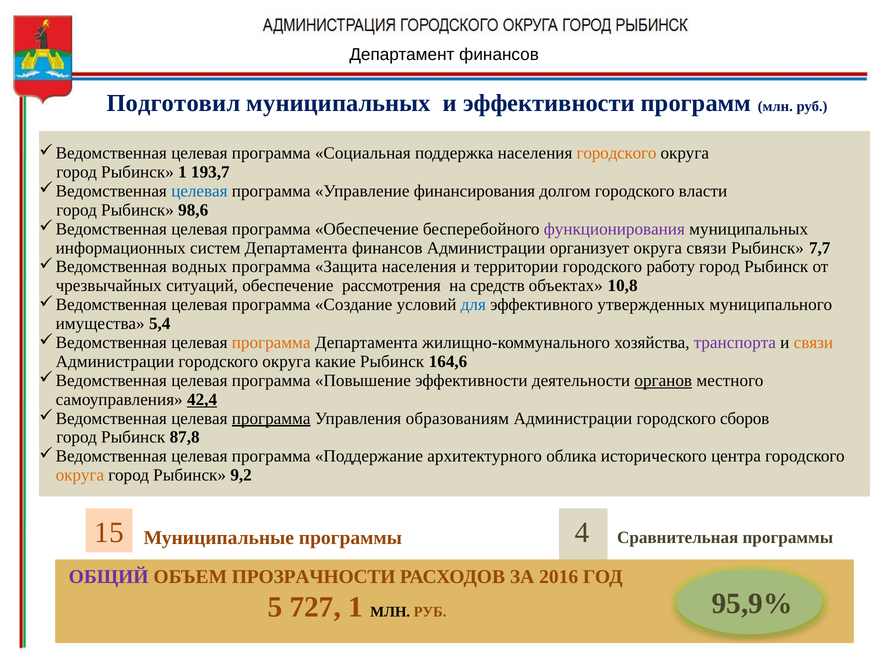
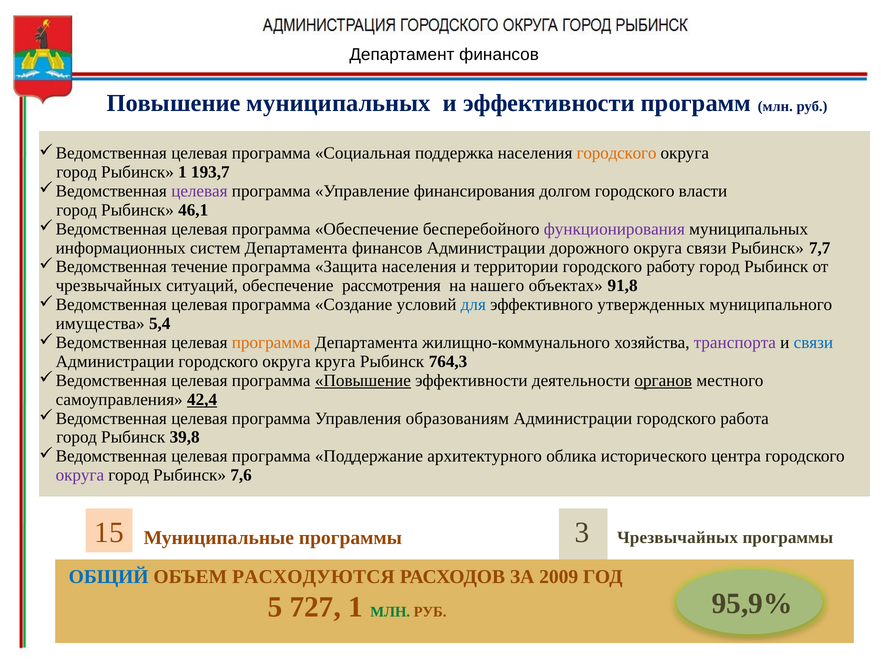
Подготовил at (173, 103): Подготовил -> Повышение
целевая at (199, 191) colour: blue -> purple
98,6: 98,6 -> 46,1
организует: организует -> дорожного
водных: водных -> течение
средств: средств -> нашего
10,8: 10,8 -> 91,8
связи at (813, 342) colour: orange -> blue
какие: какие -> круга
164,6: 164,6 -> 764,3
Повышение at (363, 380) underline: none -> present
программа at (271, 418) underline: present -> none
сборов: сборов -> работа
87,8: 87,8 -> 39,8
округа at (80, 475) colour: orange -> purple
9,2: 9,2 -> 7,6
4: 4 -> 3
программы Сравнительная: Сравнительная -> Чрезвычайных
ОБЩИЙ colour: purple -> blue
ПРОЗРАЧНОСТИ: ПРОЗРАЧНОСТИ -> РАСХОДУЮТСЯ
2016: 2016 -> 2009
МЛН at (390, 612) colour: black -> green
